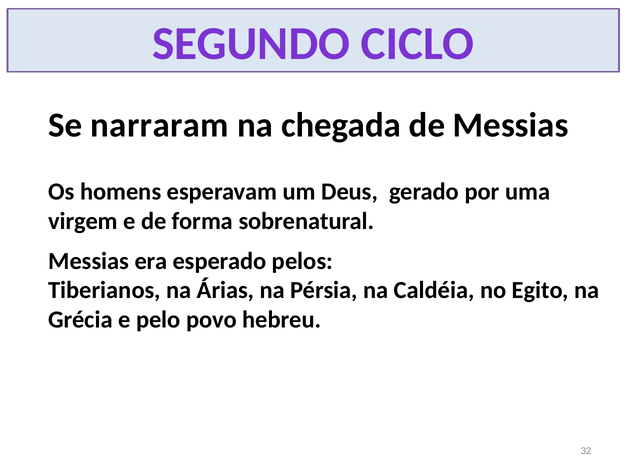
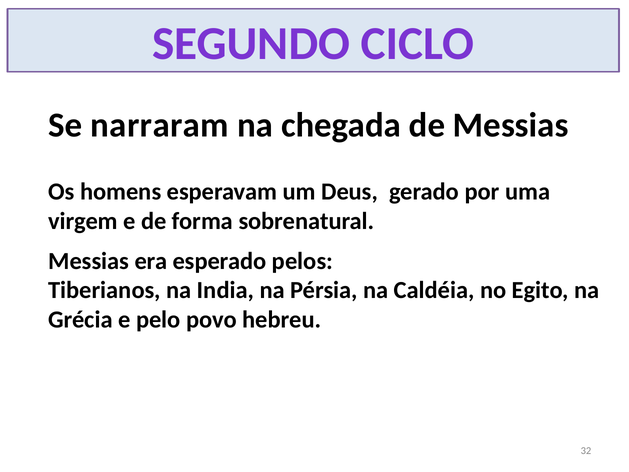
Árias: Árias -> India
